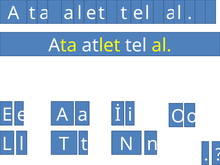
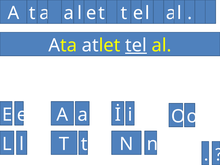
tel underline: none -> present
